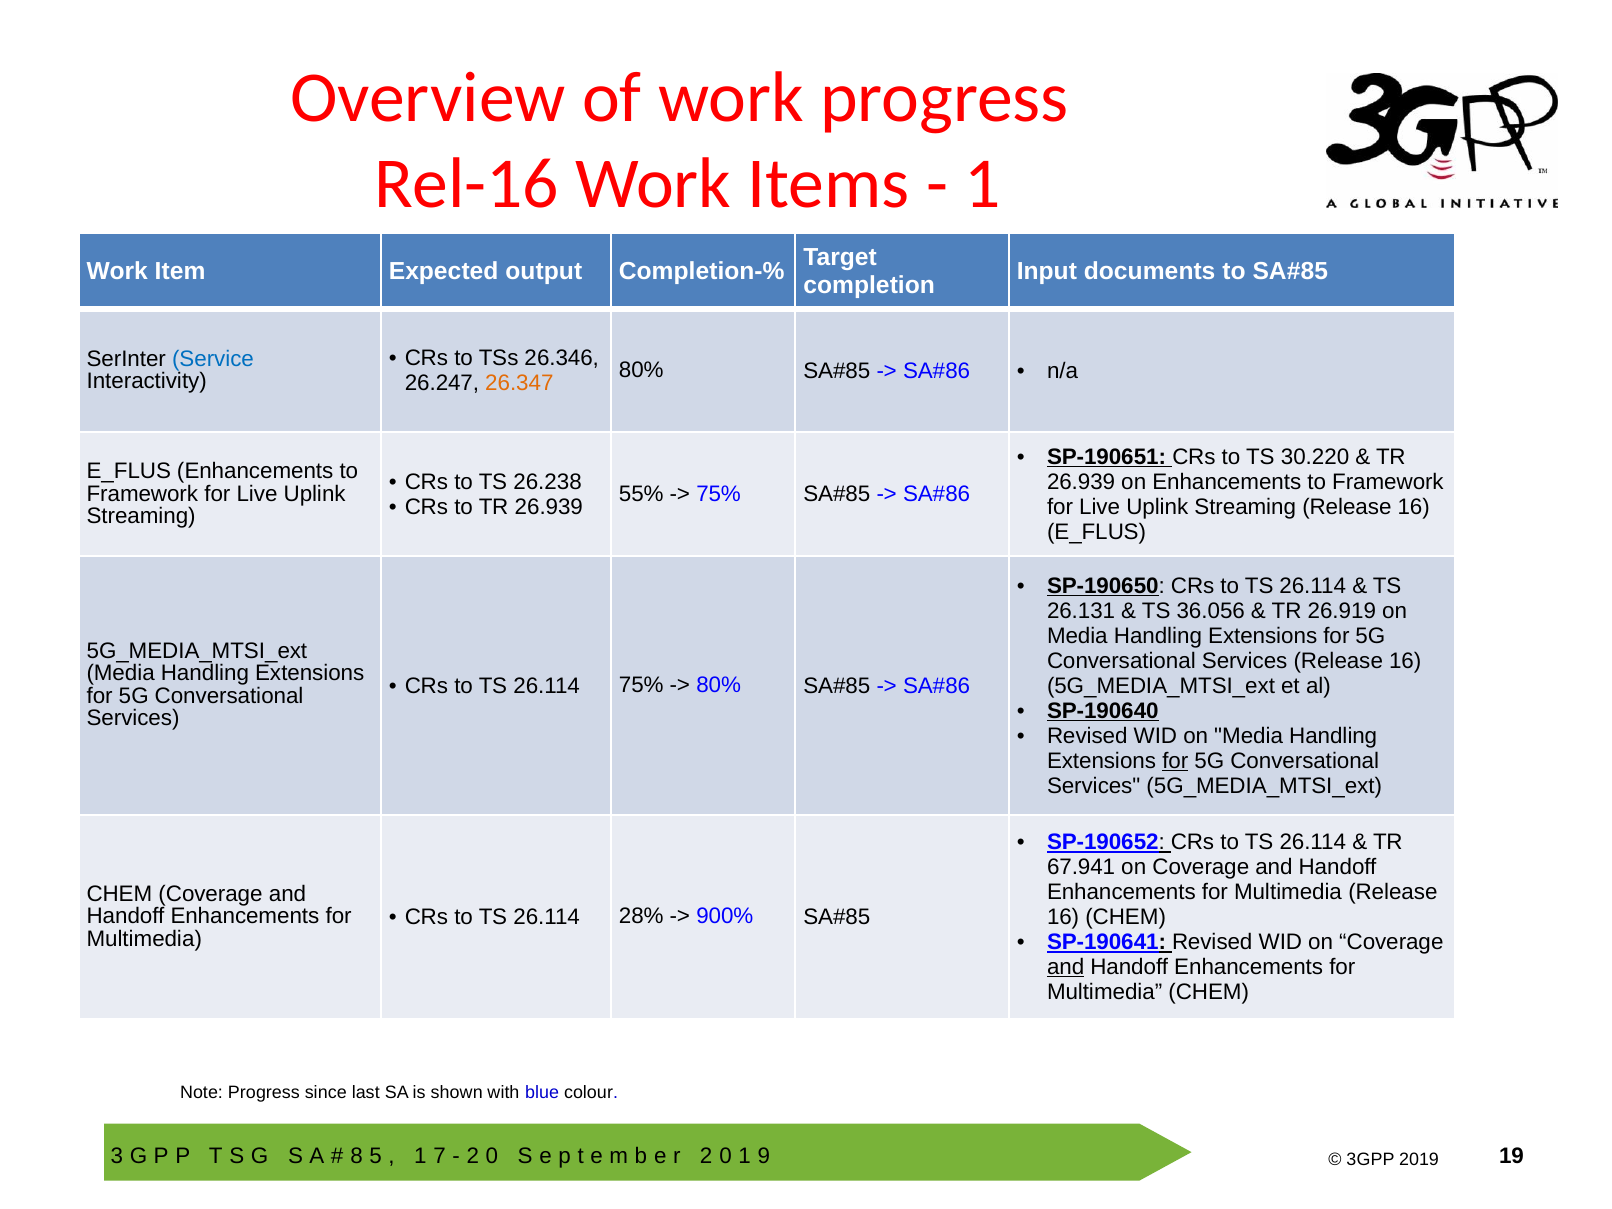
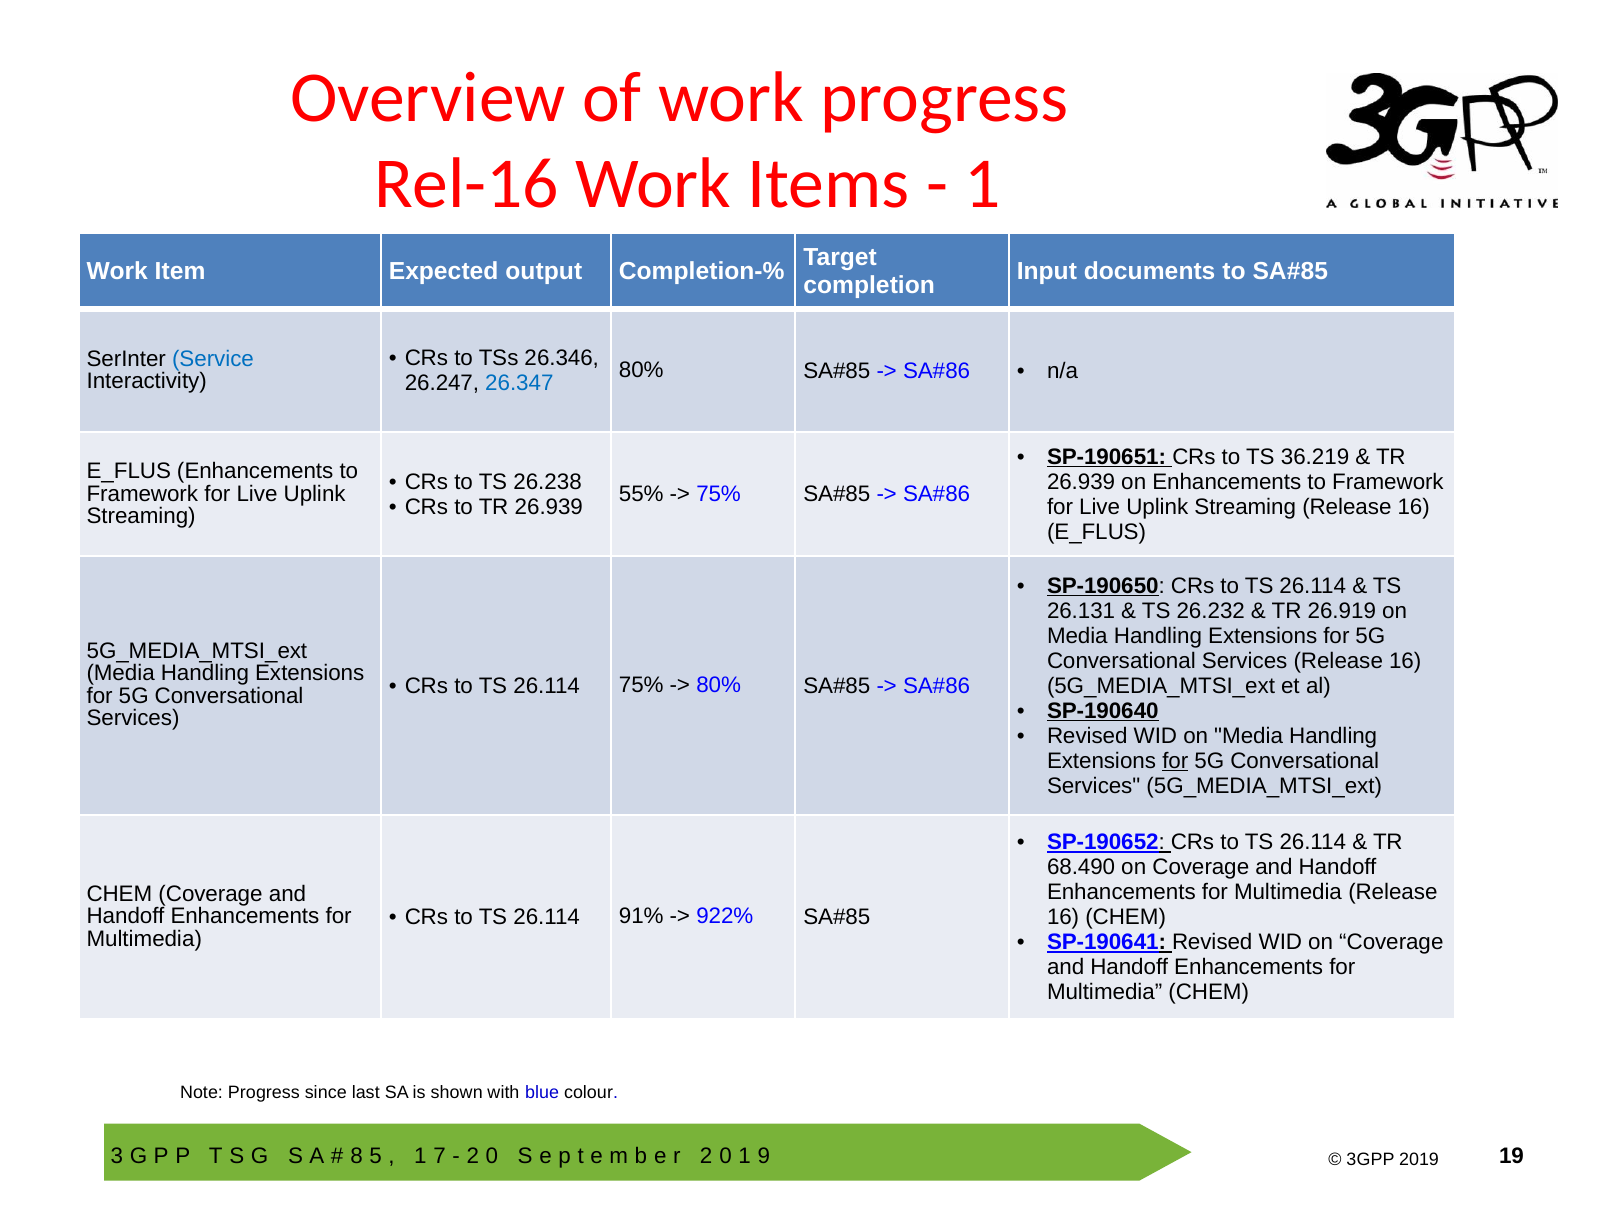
26.347 colour: orange -> blue
30.220: 30.220 -> 36.219
36.056: 36.056 -> 26.232
67.941: 67.941 -> 68.490
28%: 28% -> 91%
900%: 900% -> 922%
and at (1066, 967) underline: present -> none
